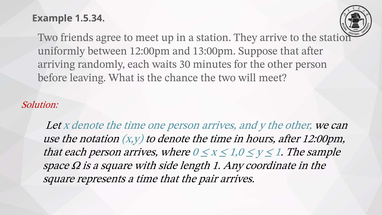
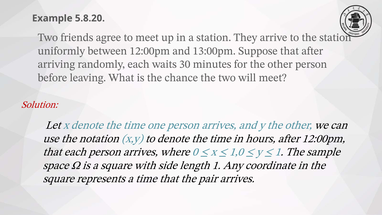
1.5.34: 1.5.34 -> 5.8.20
